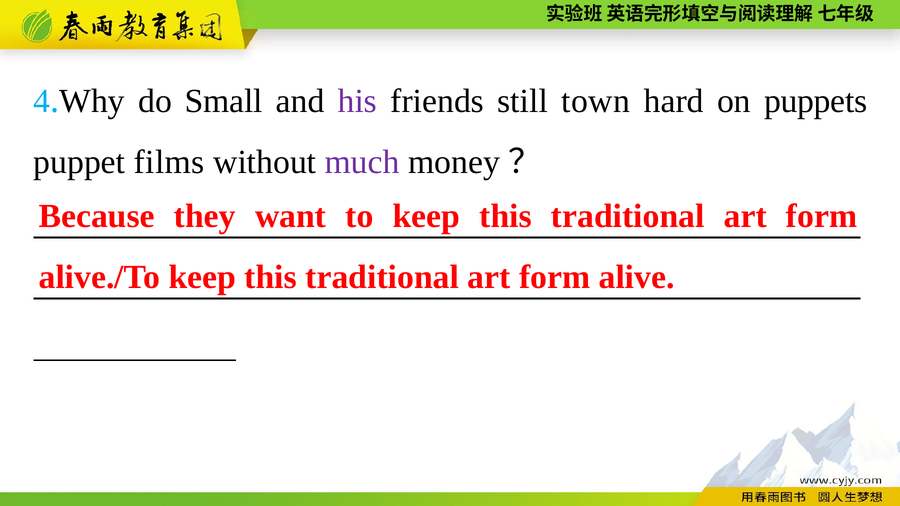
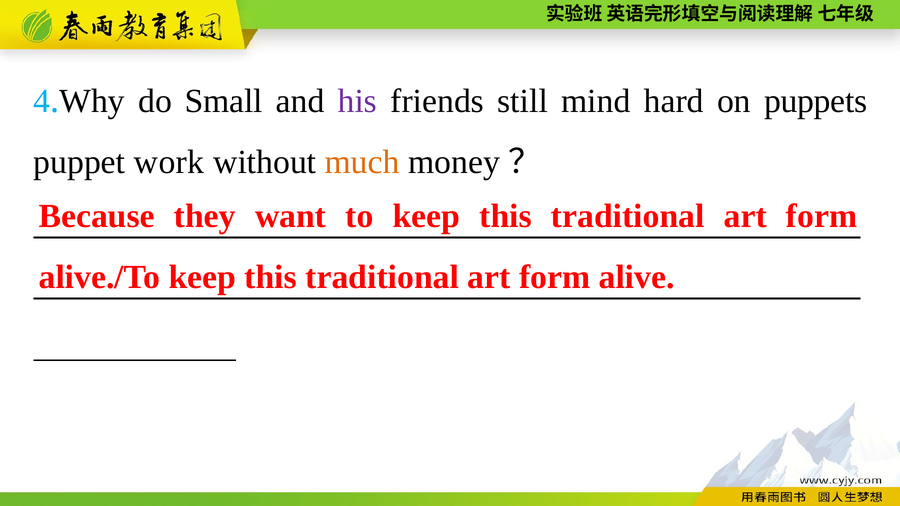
town: town -> mind
films: films -> work
much colour: purple -> orange
